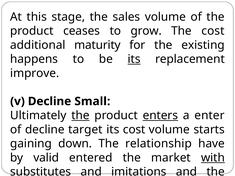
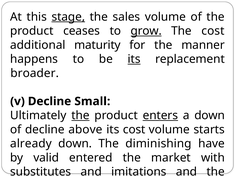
stage underline: none -> present
grow underline: none -> present
existing: existing -> manner
improve: improve -> broader
a enter: enter -> down
target: target -> above
gaining: gaining -> already
The relationship: relationship -> diminishing
with underline: present -> none
